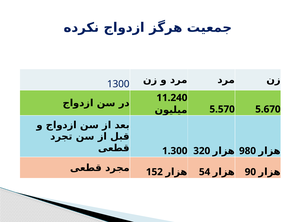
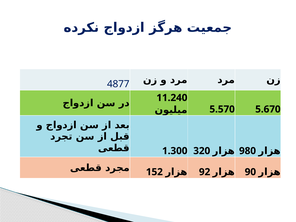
1300: 1300 -> 4877
54: 54 -> 92
